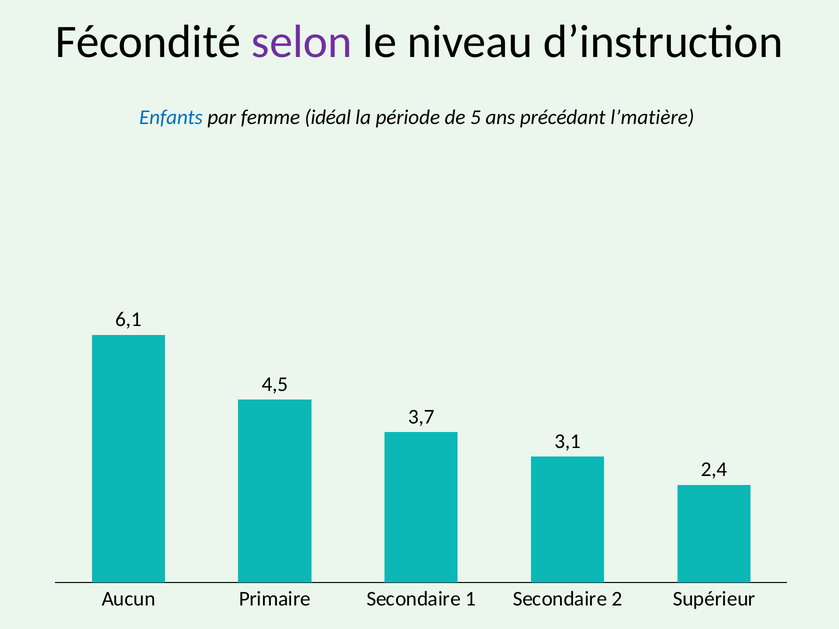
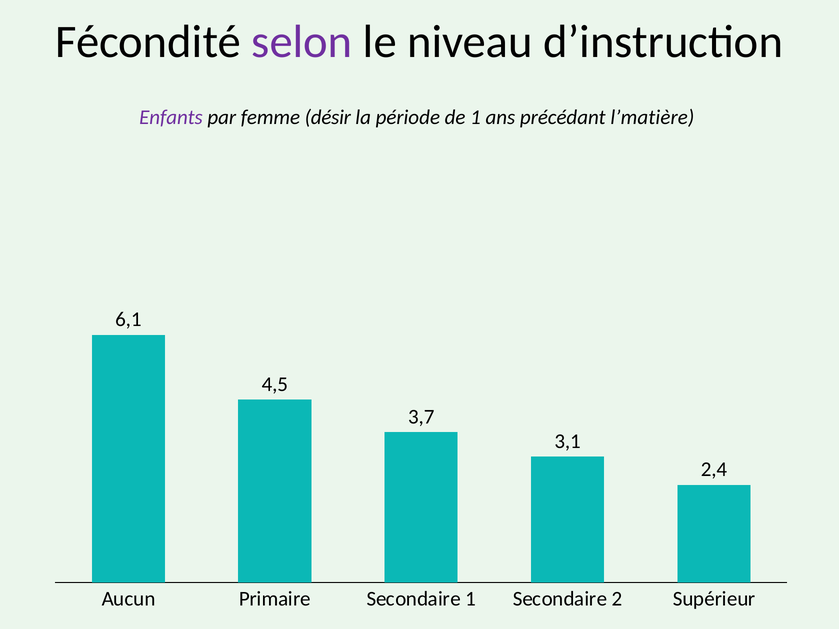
Enfants colour: blue -> purple
idéal: idéal -> désir
de 5: 5 -> 1
